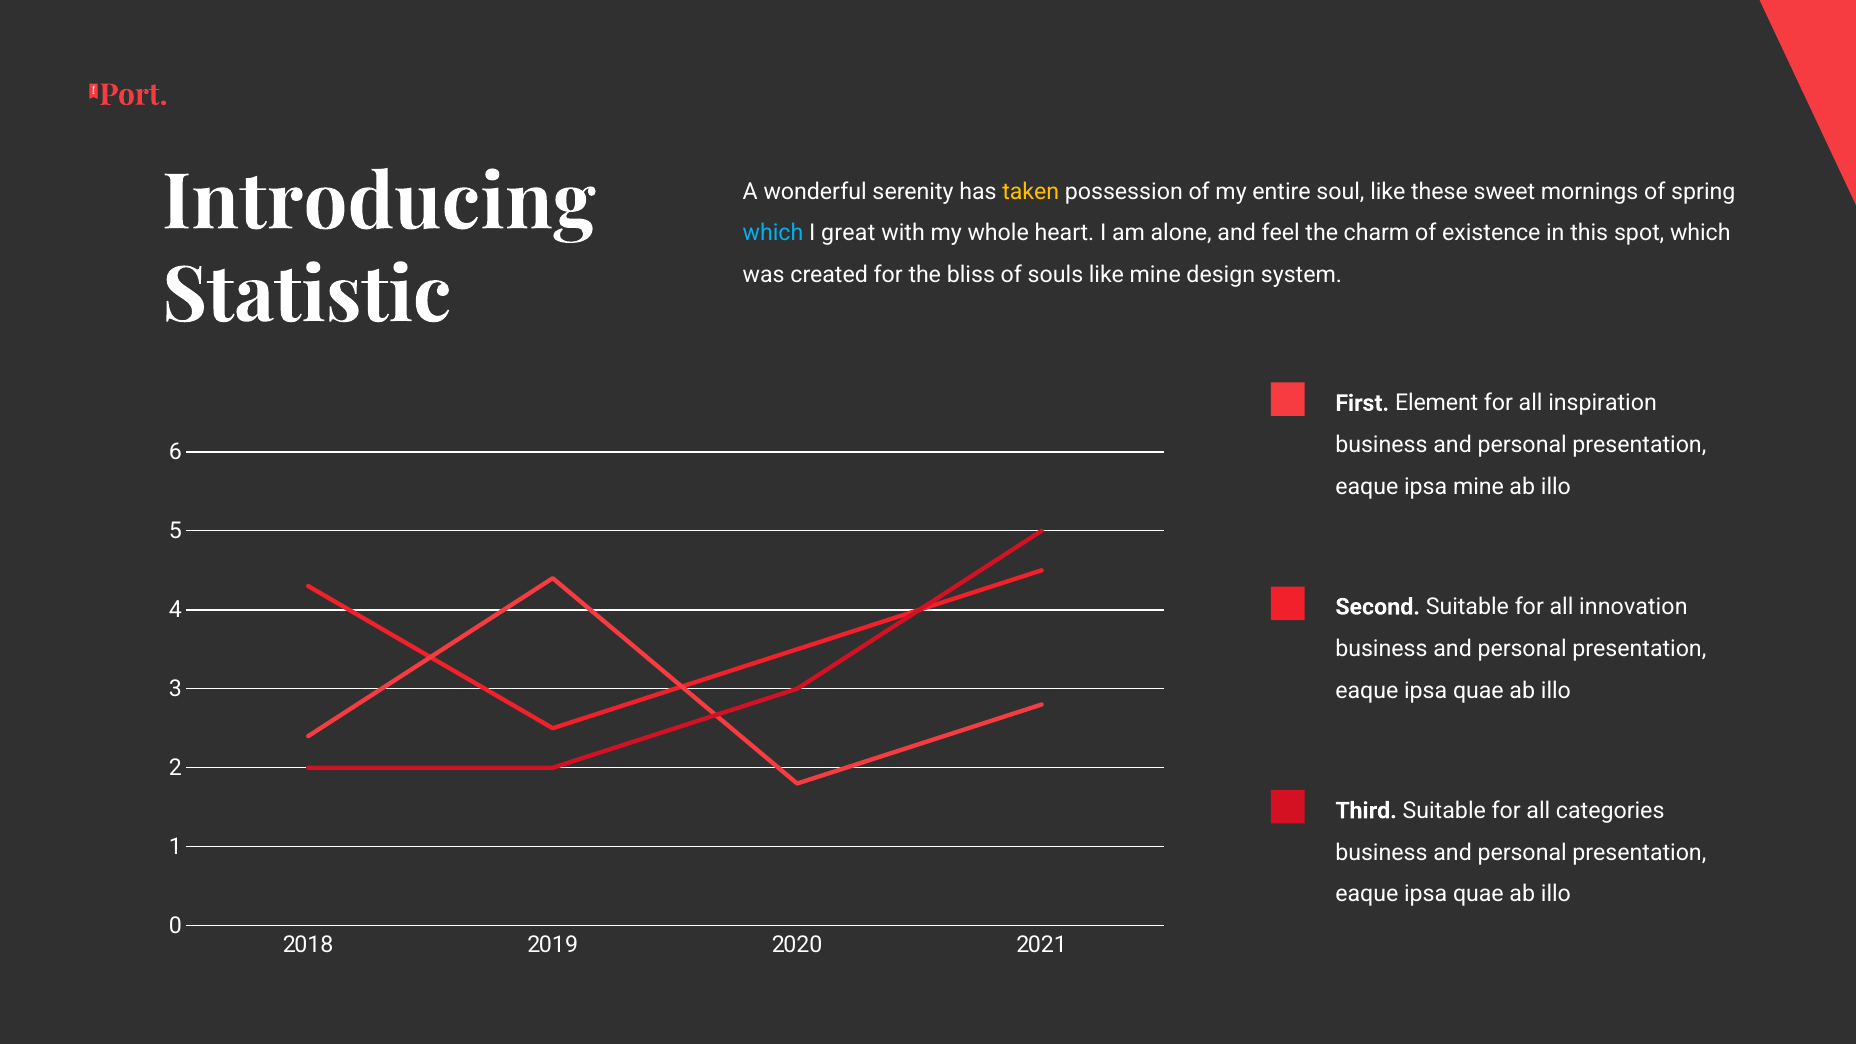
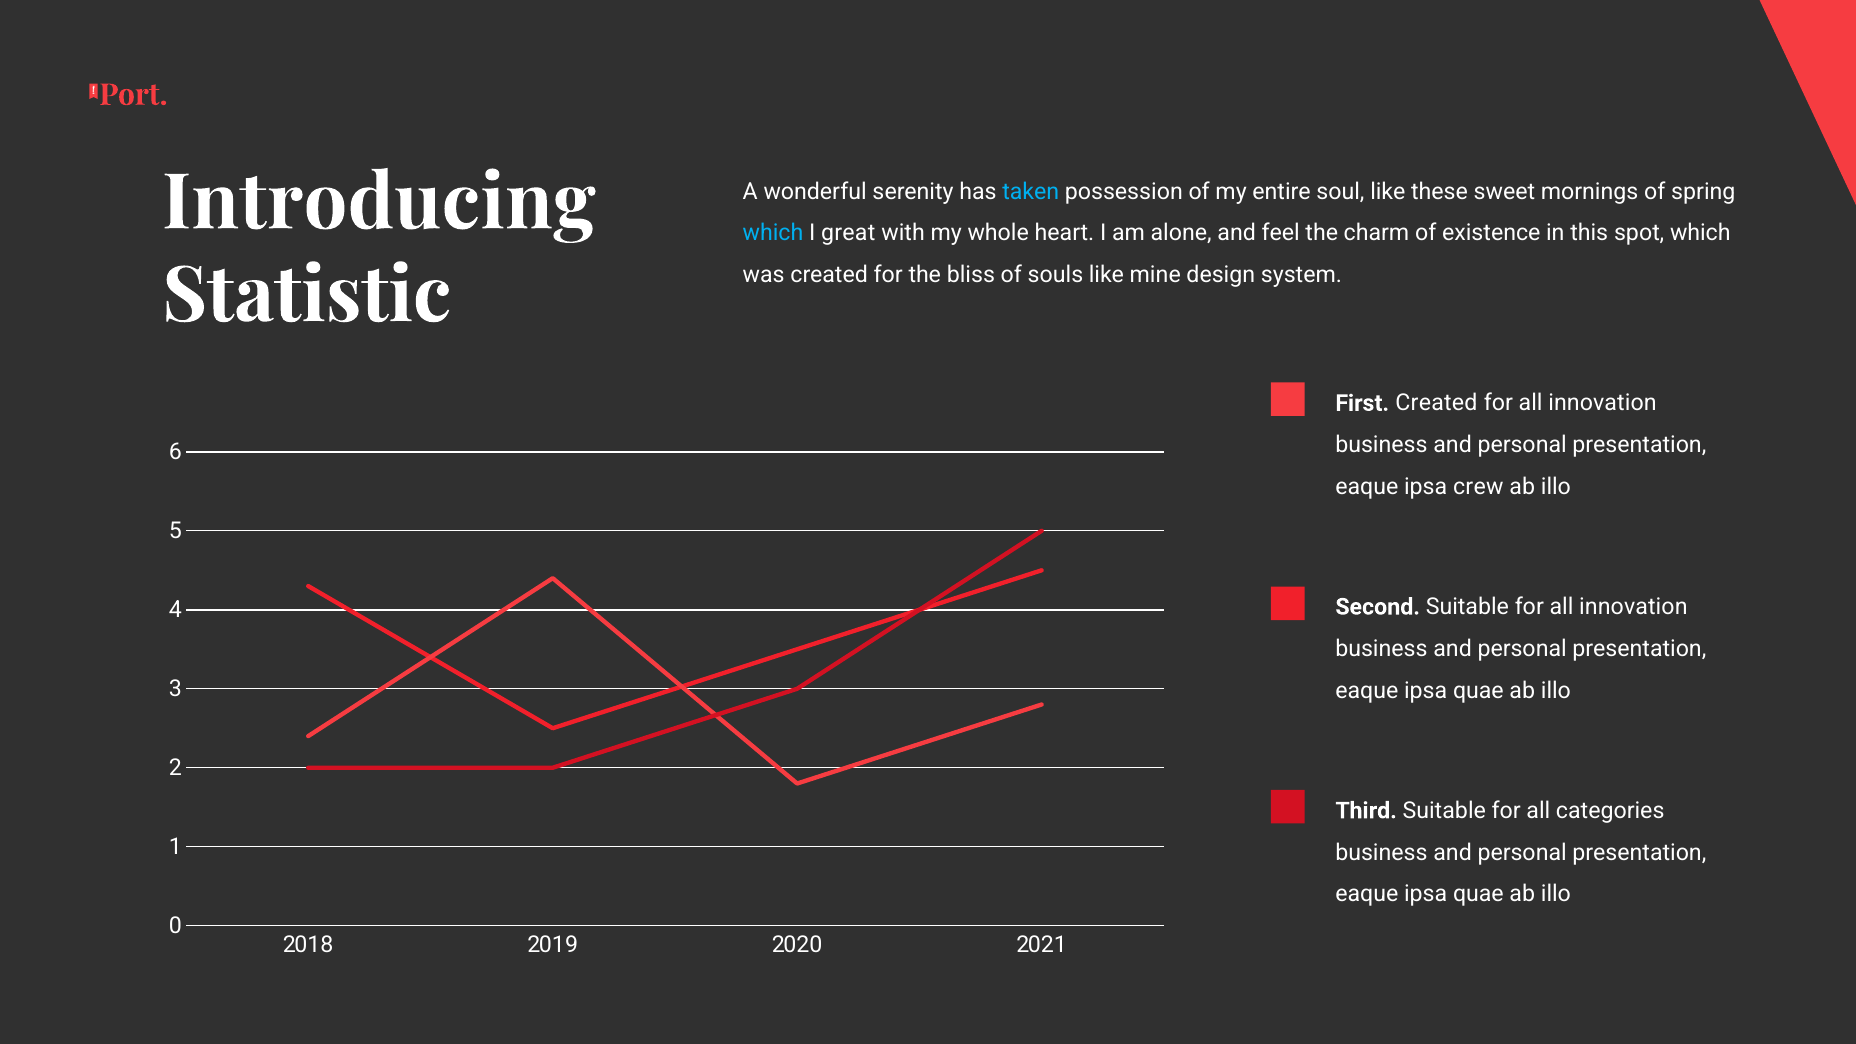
taken colour: yellow -> light blue
First Element: Element -> Created
inspiration at (1603, 403): inspiration -> innovation
ipsa mine: mine -> crew
